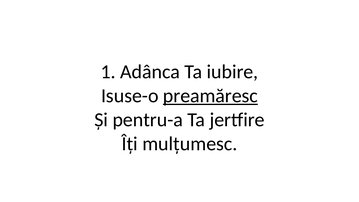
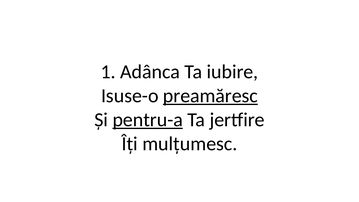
pentru-a underline: none -> present
